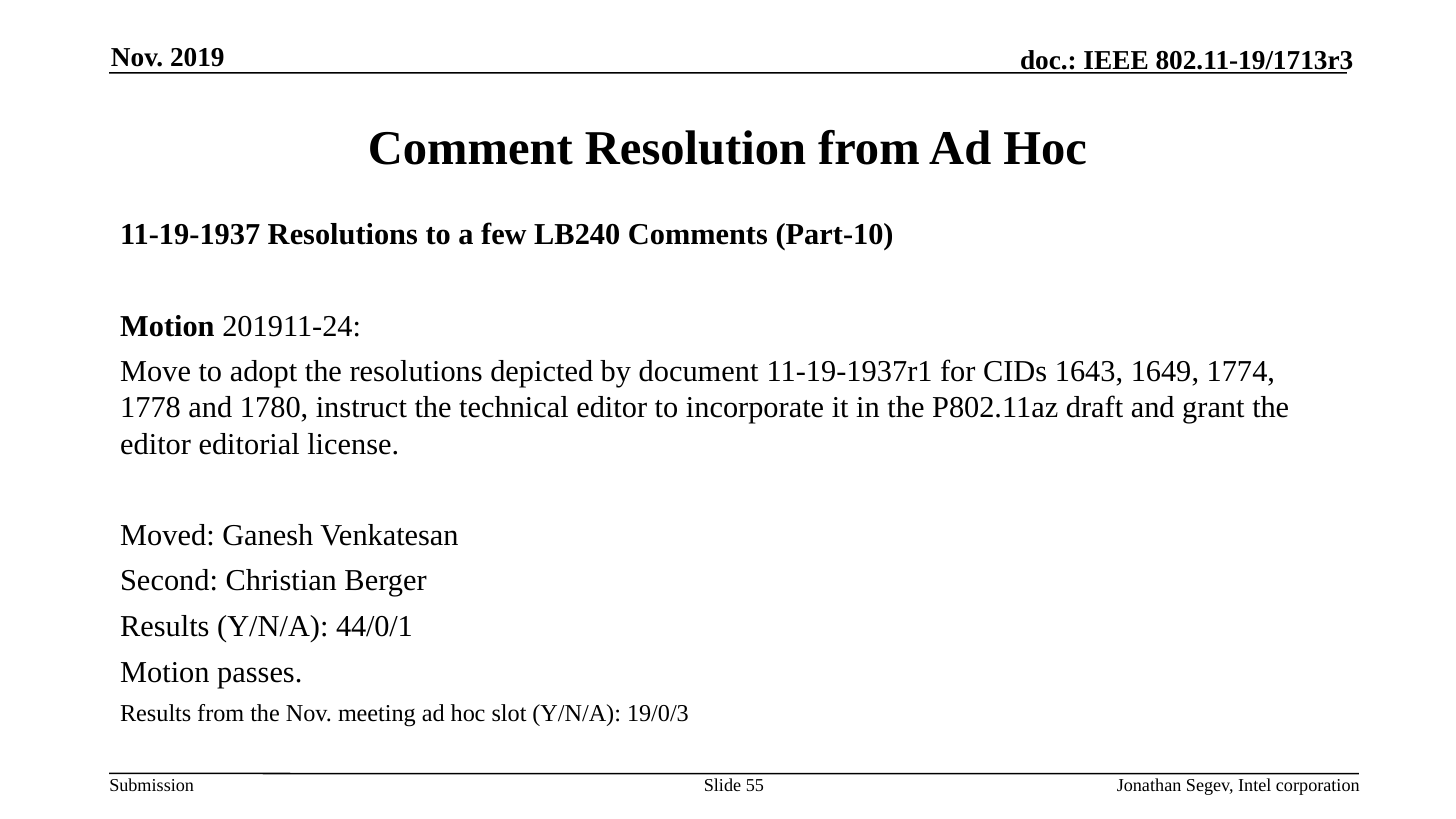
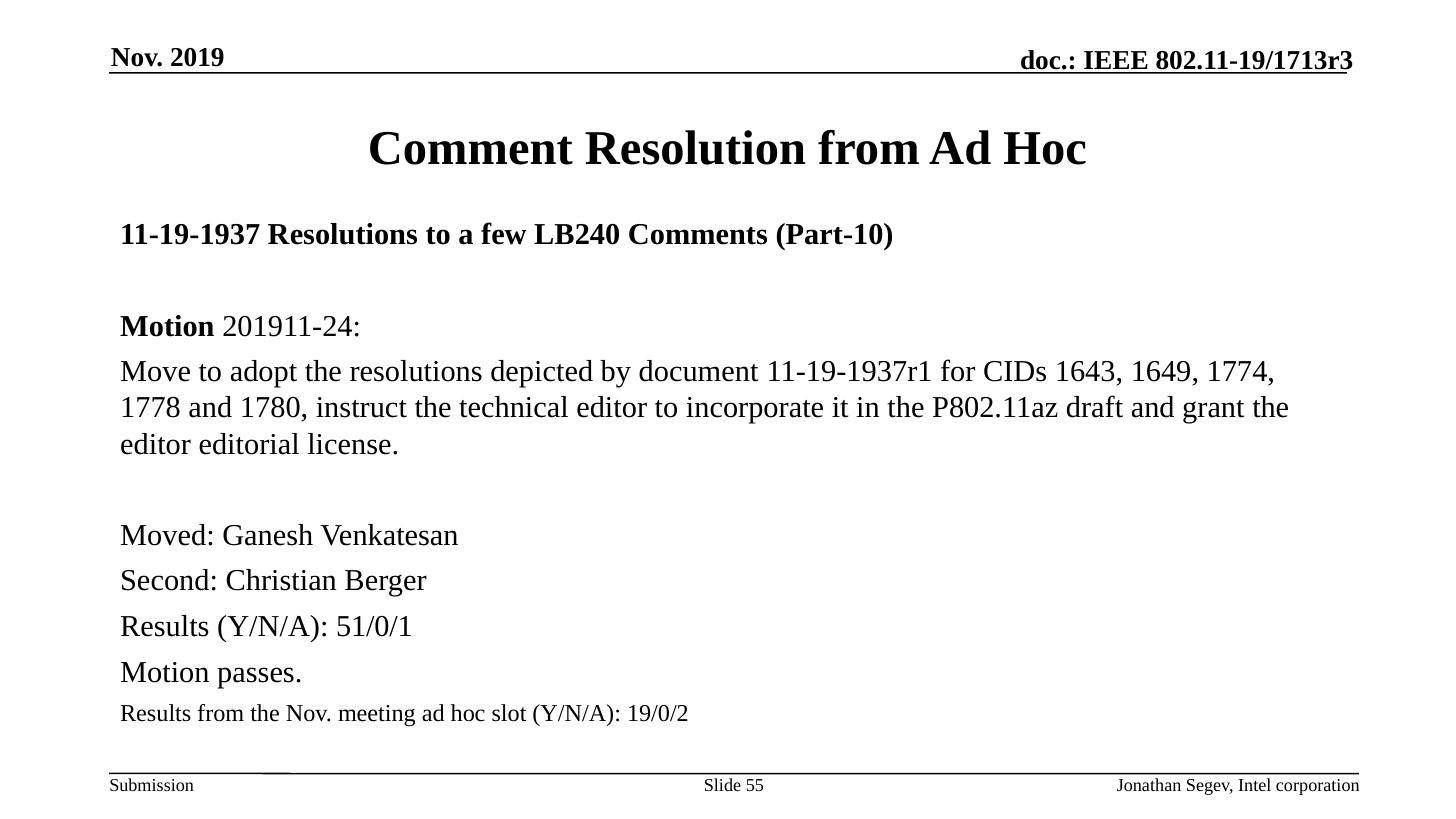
44/0/1: 44/0/1 -> 51/0/1
19/0/3: 19/0/3 -> 19/0/2
